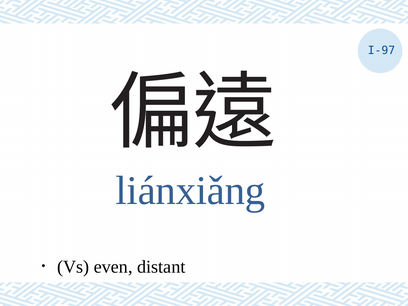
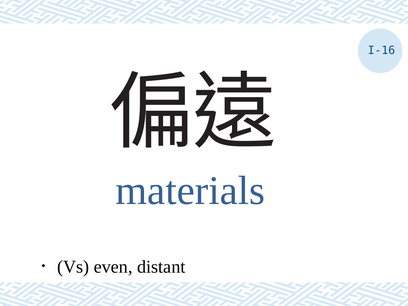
I-97: I-97 -> I-16
liánxiǎng: liánxiǎng -> materials
